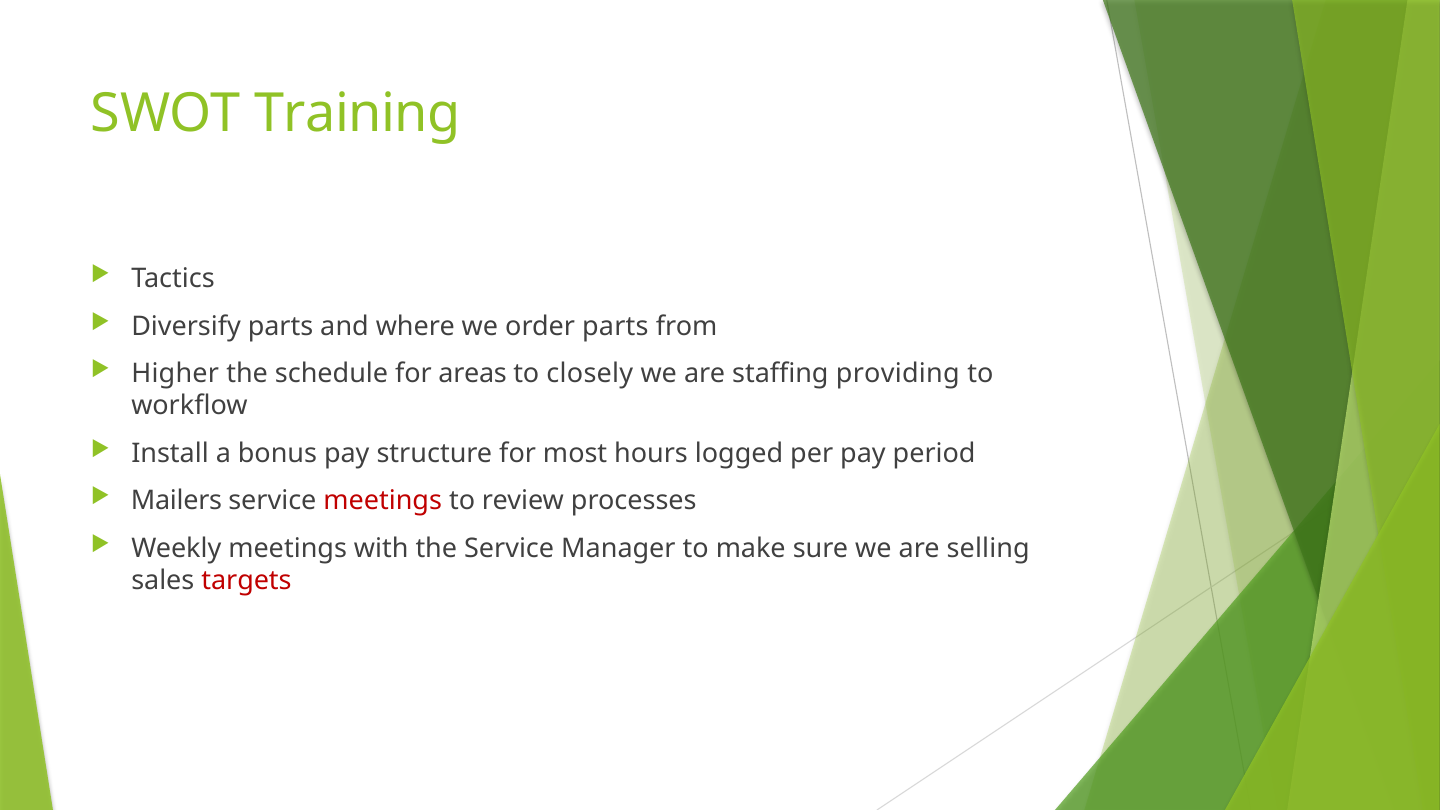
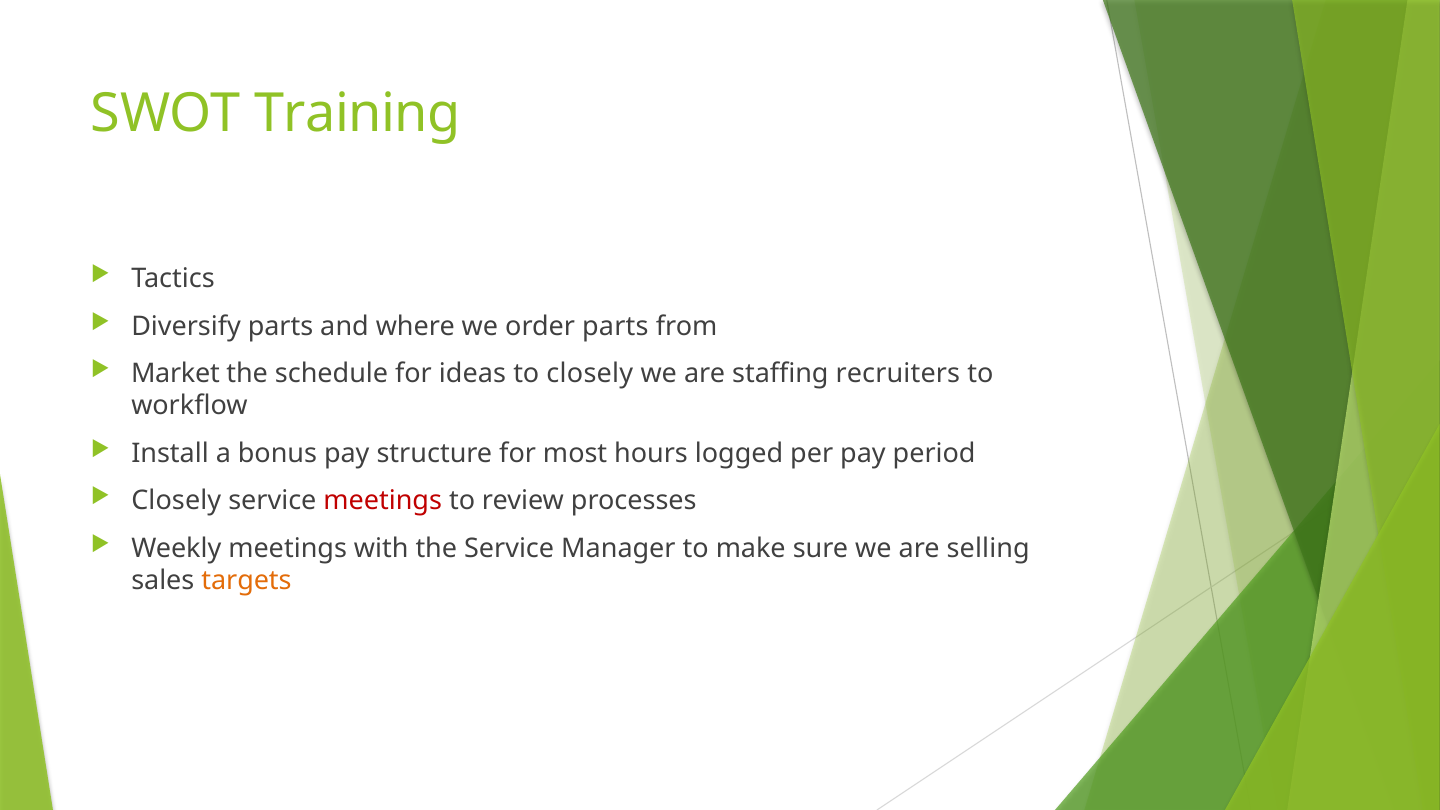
Higher: Higher -> Market
areas: areas -> ideas
providing: providing -> recruiters
Mailers at (176, 501): Mailers -> Closely
targets colour: red -> orange
